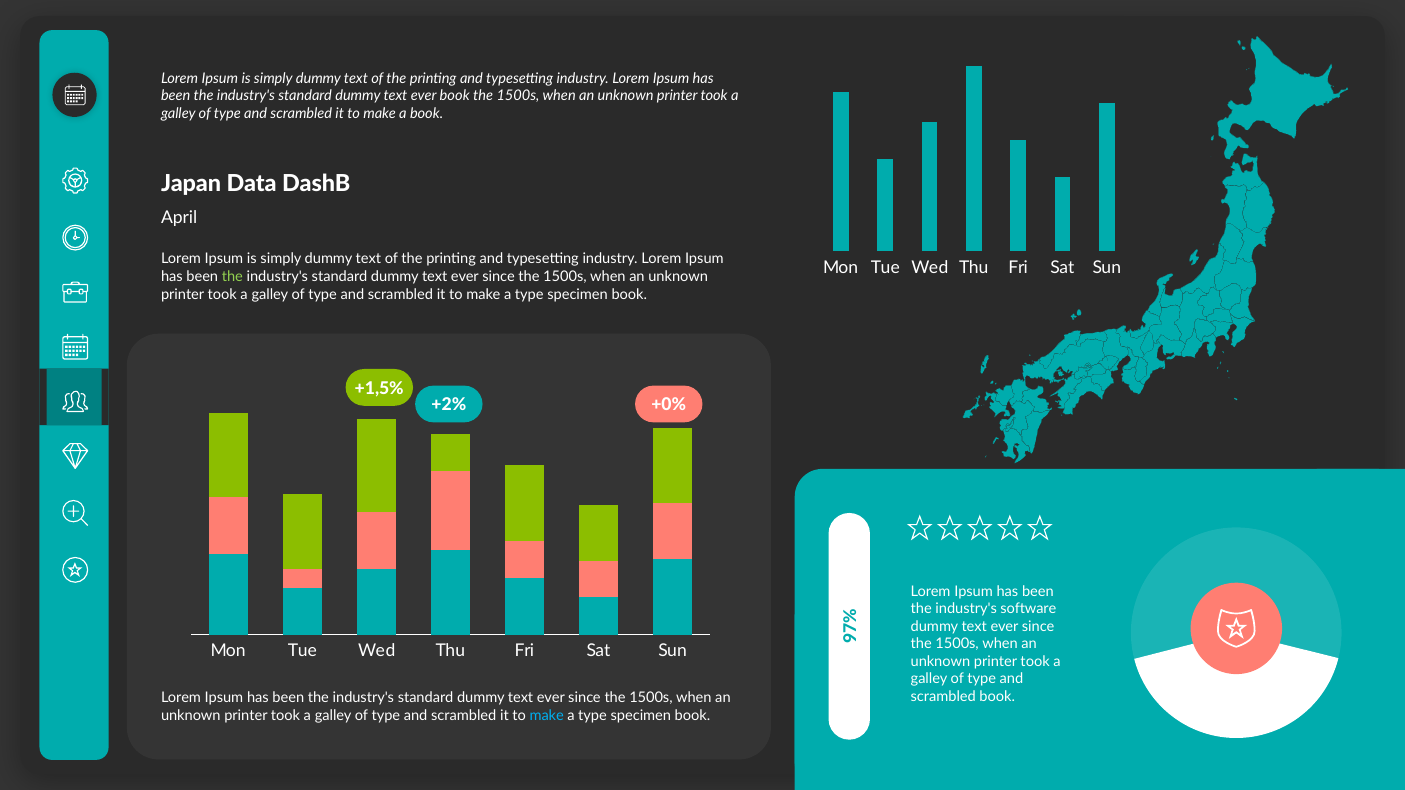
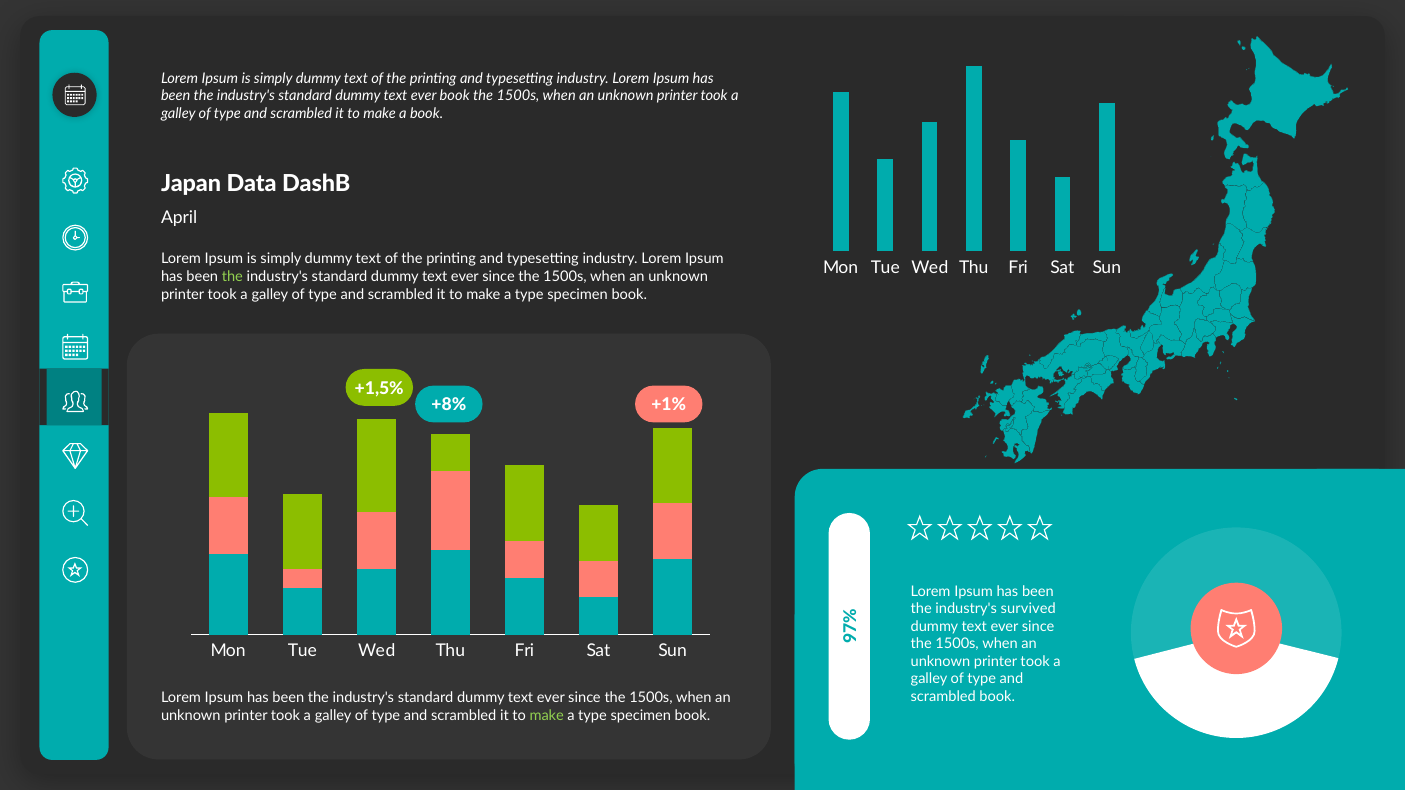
+2%: +2% -> +8%
+0%: +0% -> +1%
software: software -> survived
make at (547, 716) colour: light blue -> light green
